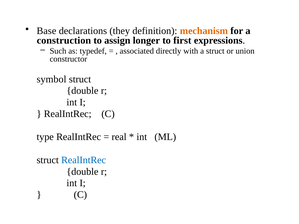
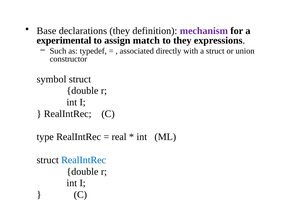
mechanism colour: orange -> purple
construction: construction -> experimental
longer: longer -> match
to first: first -> they
